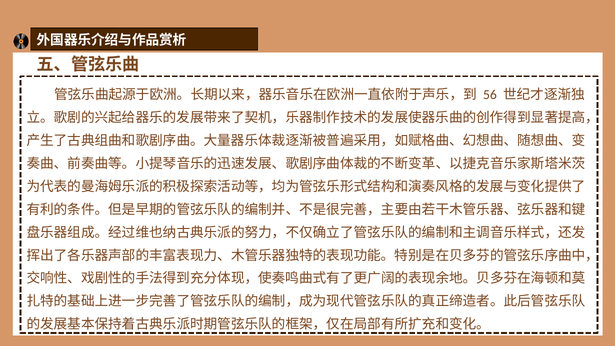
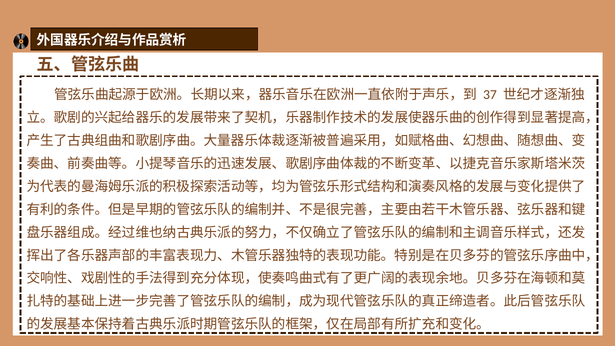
56: 56 -> 37
